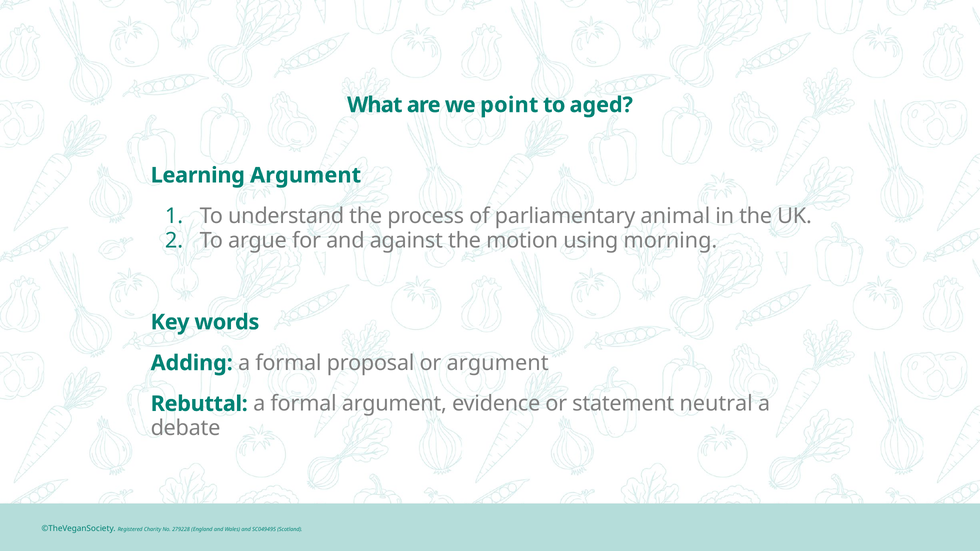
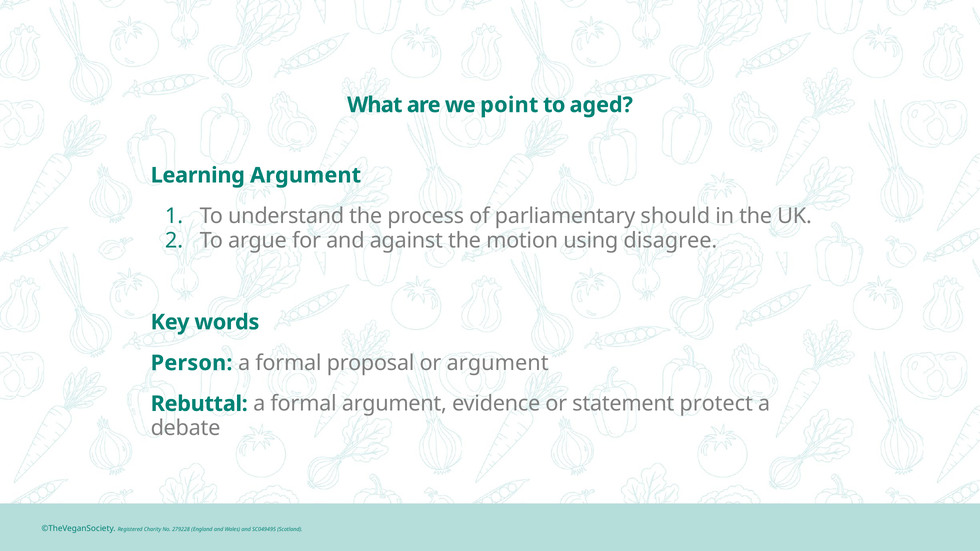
animal: animal -> should
morning: morning -> disagree
Adding: Adding -> Person
neutral: neutral -> protect
